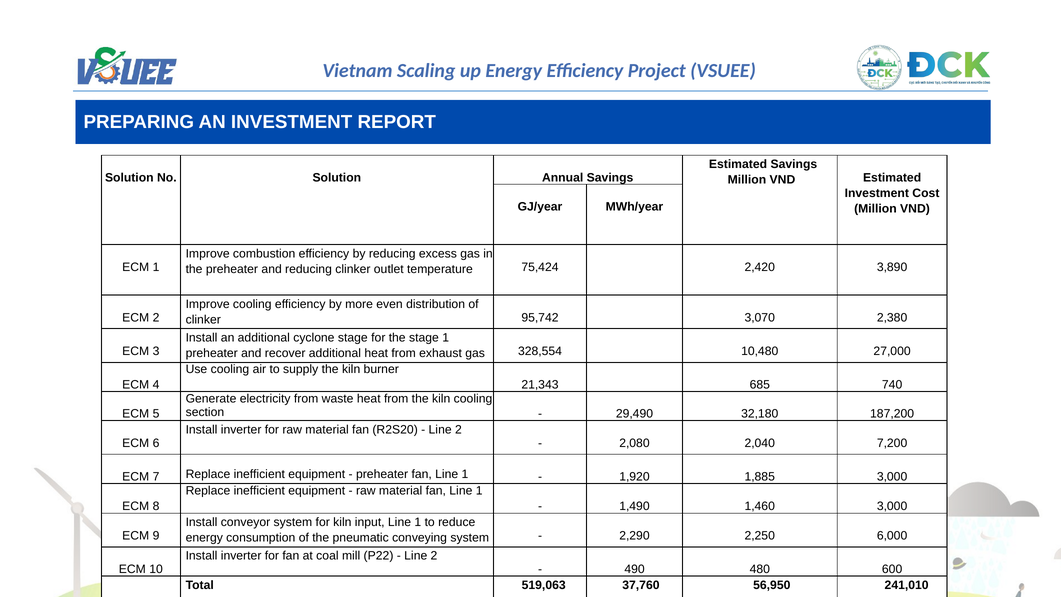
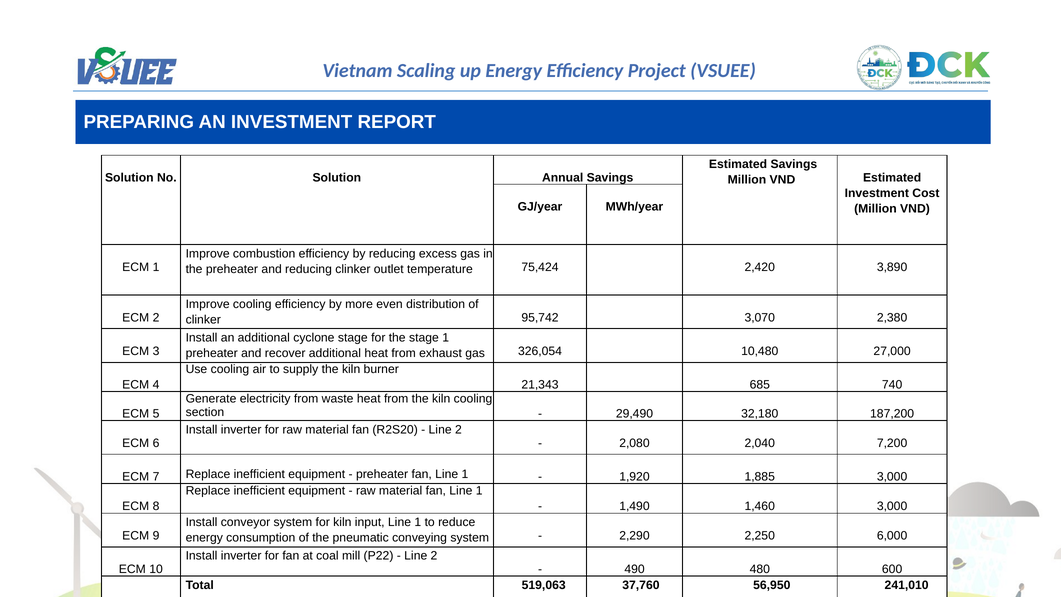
328,554: 328,554 -> 326,054
